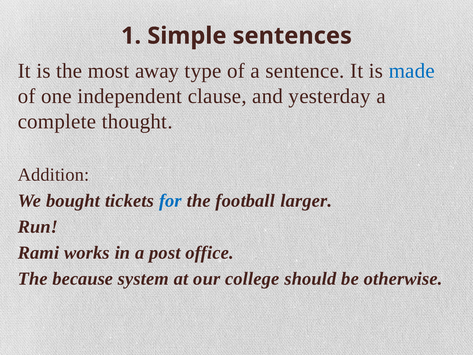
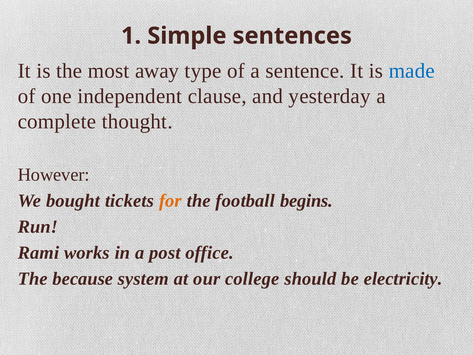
Addition: Addition -> However
for colour: blue -> orange
larger: larger -> begins
otherwise: otherwise -> electricity
